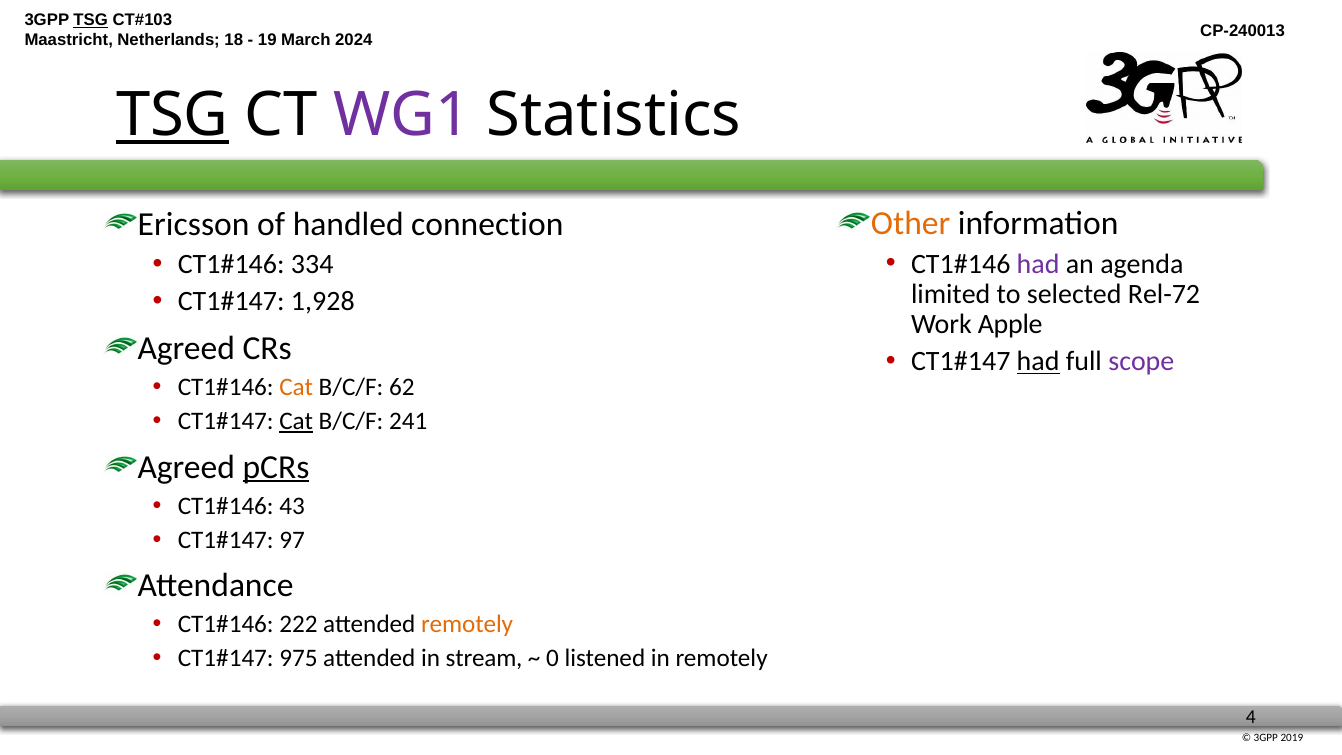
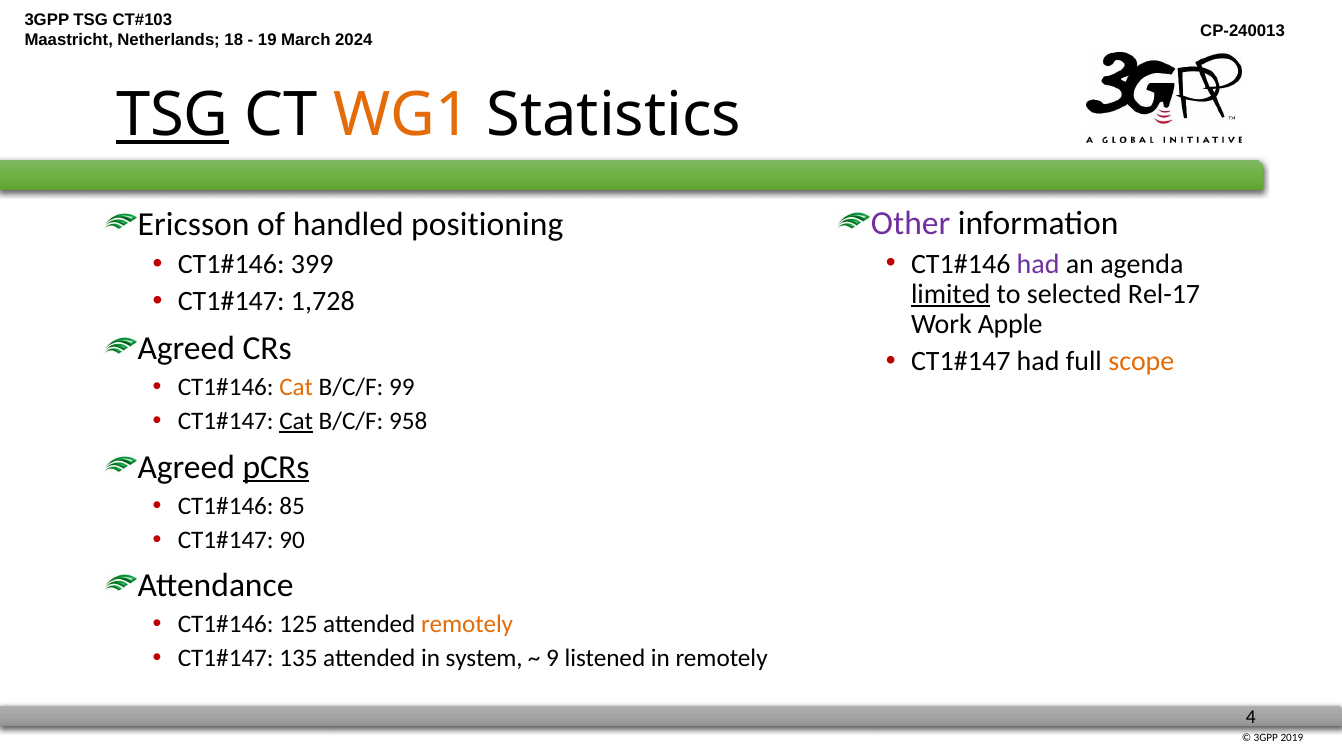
TSG at (91, 20) underline: present -> none
WG1 colour: purple -> orange
Other colour: orange -> purple
connection: connection -> positioning
334: 334 -> 399
limited underline: none -> present
Rel-72: Rel-72 -> Rel-17
1,928: 1,928 -> 1,728
had at (1038, 361) underline: present -> none
scope colour: purple -> orange
62: 62 -> 99
241: 241 -> 958
43: 43 -> 85
97: 97 -> 90
222: 222 -> 125
975: 975 -> 135
stream: stream -> system
0: 0 -> 9
